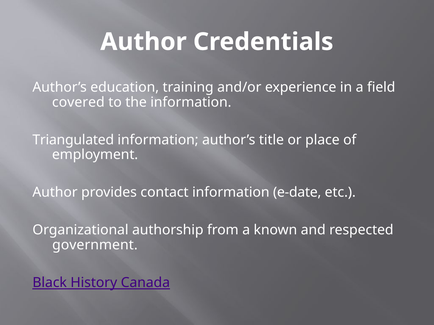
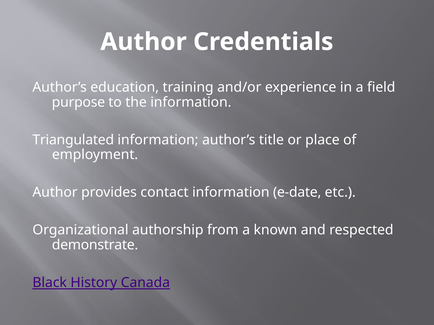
covered: covered -> purpose
government: government -> demonstrate
